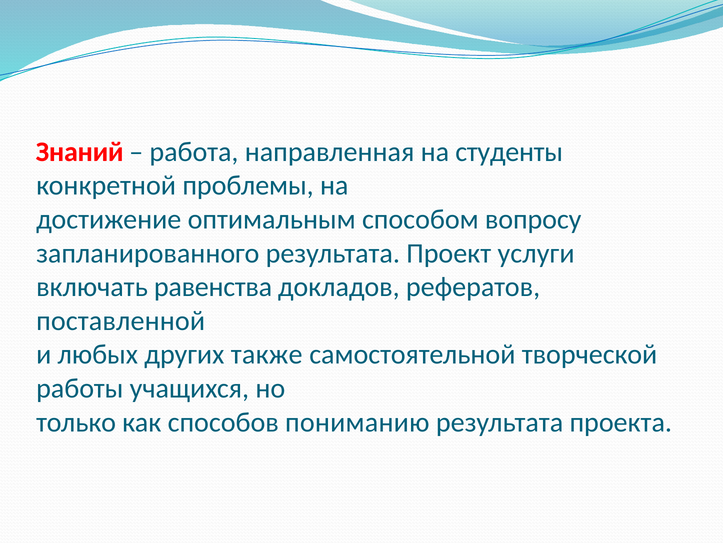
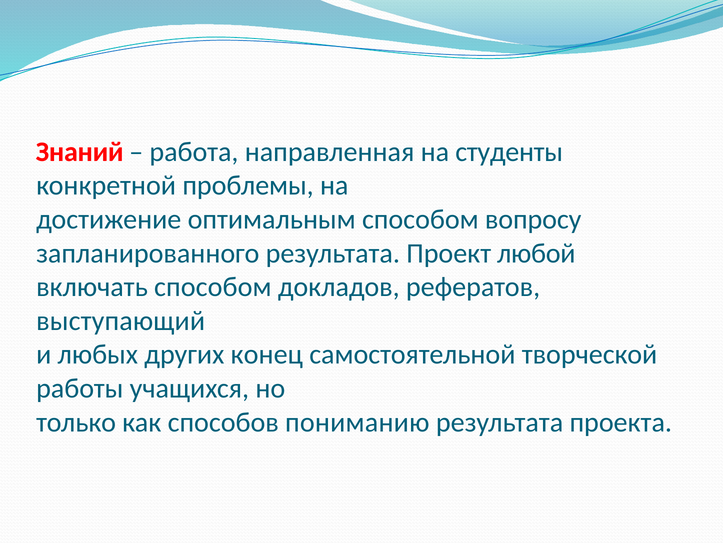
услуги: услуги -> любой
включать равенства: равенства -> способом
поставленной: поставленной -> выступающий
также: также -> конец
